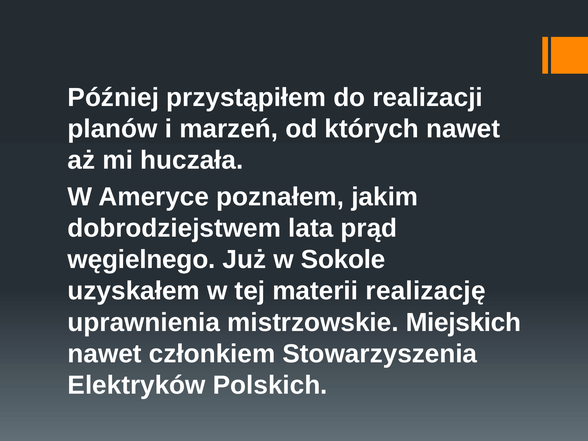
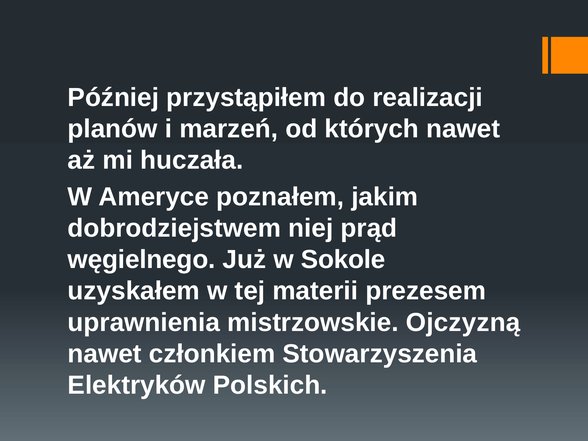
lata: lata -> niej
realizację: realizację -> prezesem
Miejskich: Miejskich -> Ojczyzną
